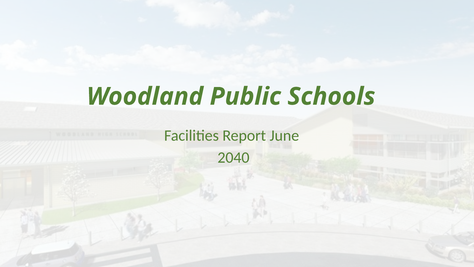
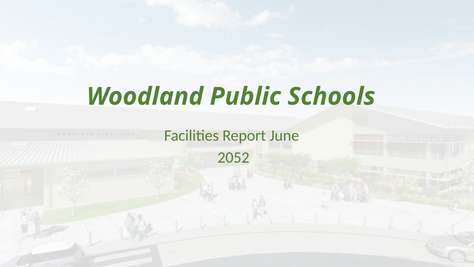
2040: 2040 -> 2052
